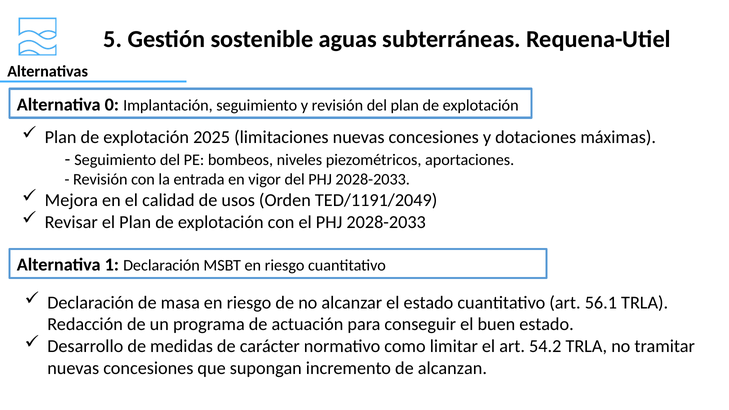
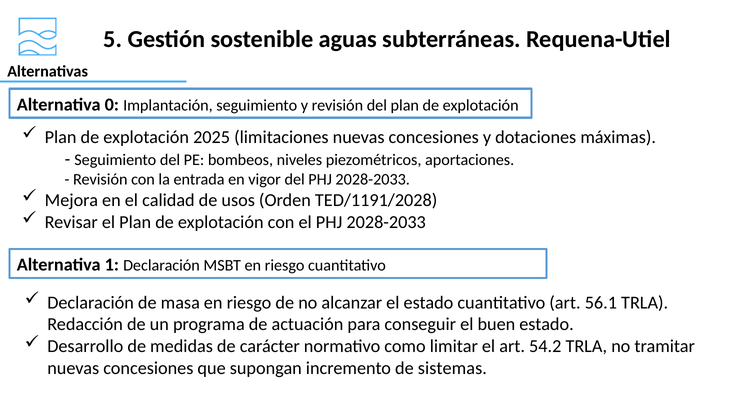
TED/1191/2049: TED/1191/2049 -> TED/1191/2028
alcanzan: alcanzan -> sistemas
